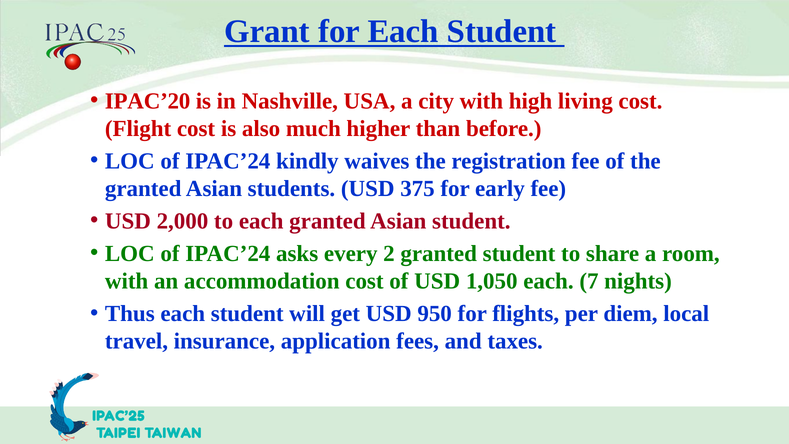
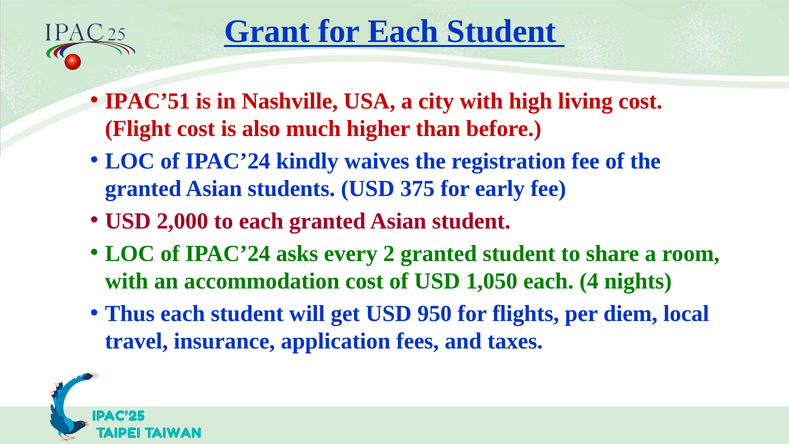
IPAC’20: IPAC’20 -> IPAC’51
7: 7 -> 4
